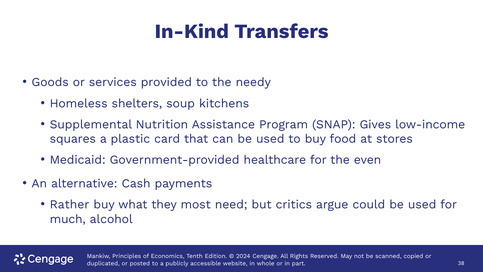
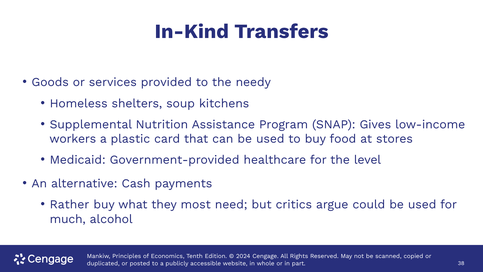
squares: squares -> workers
even: even -> level
